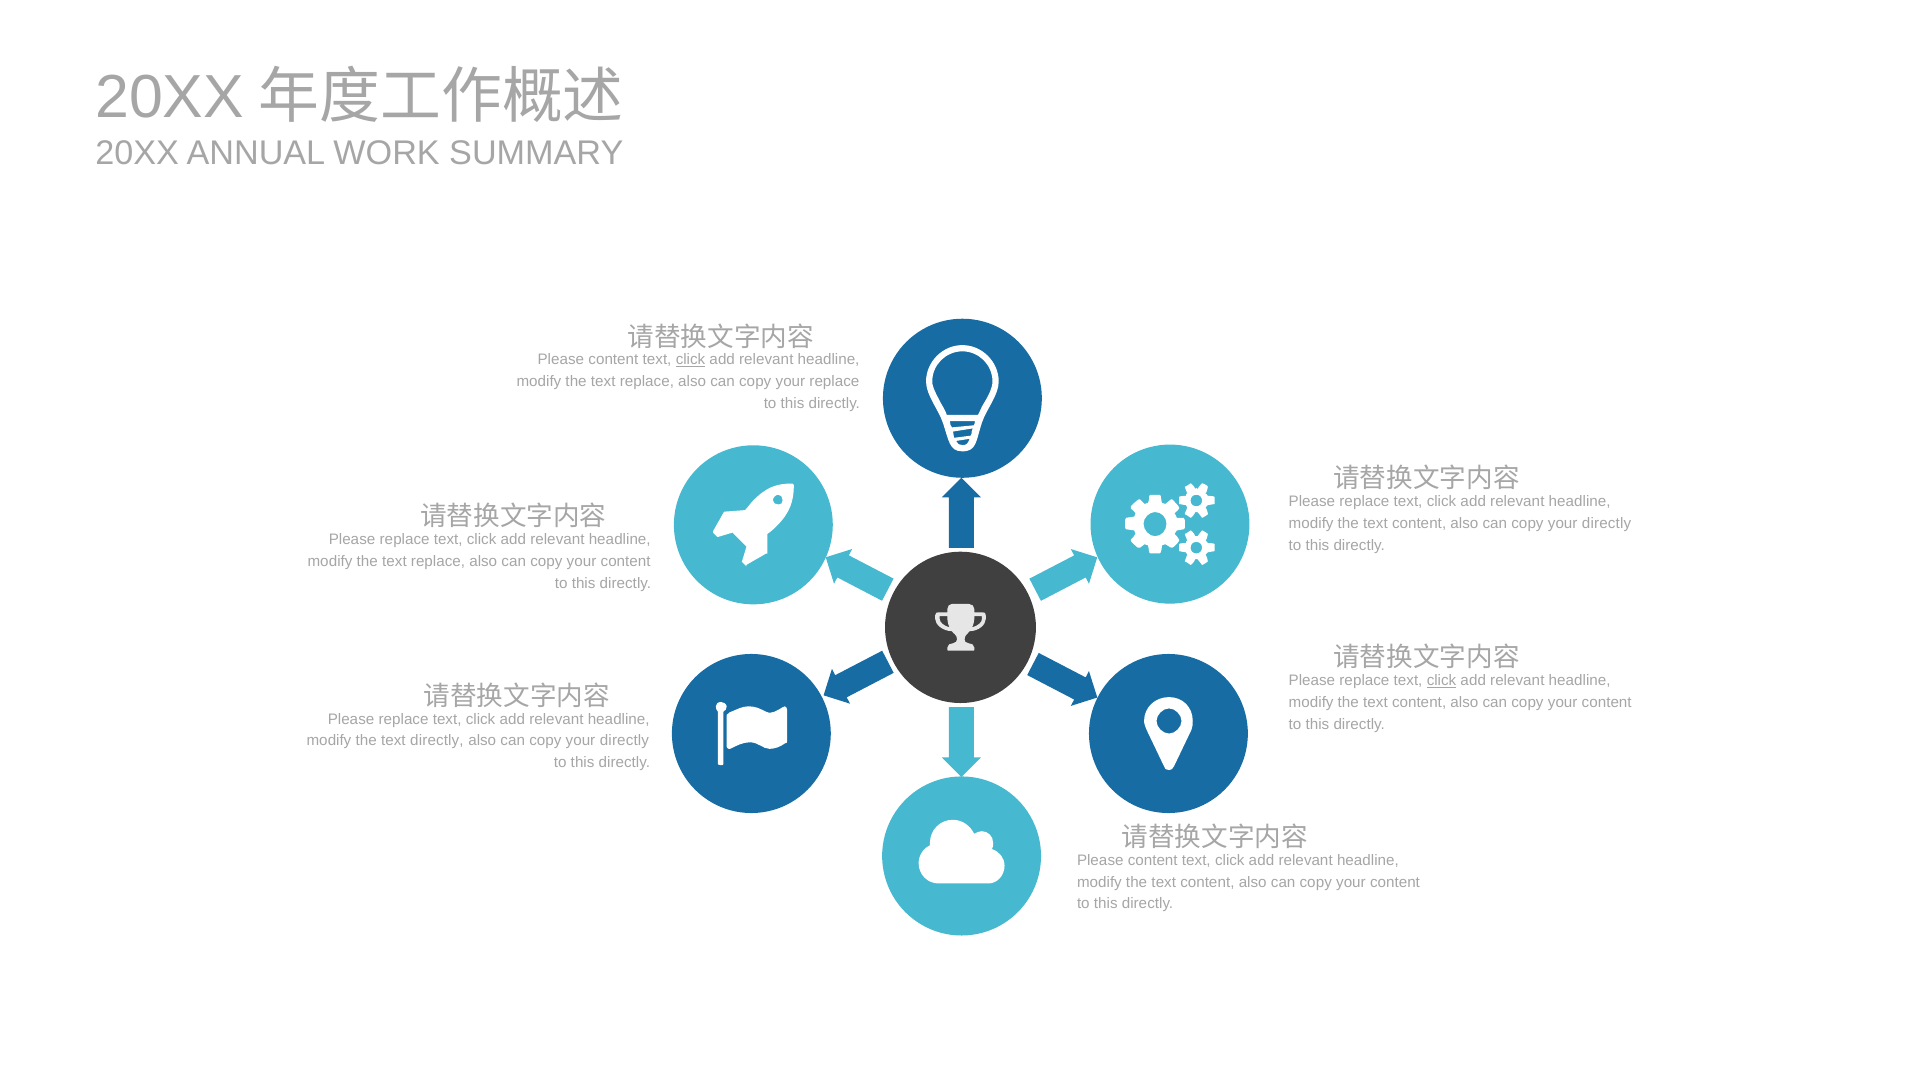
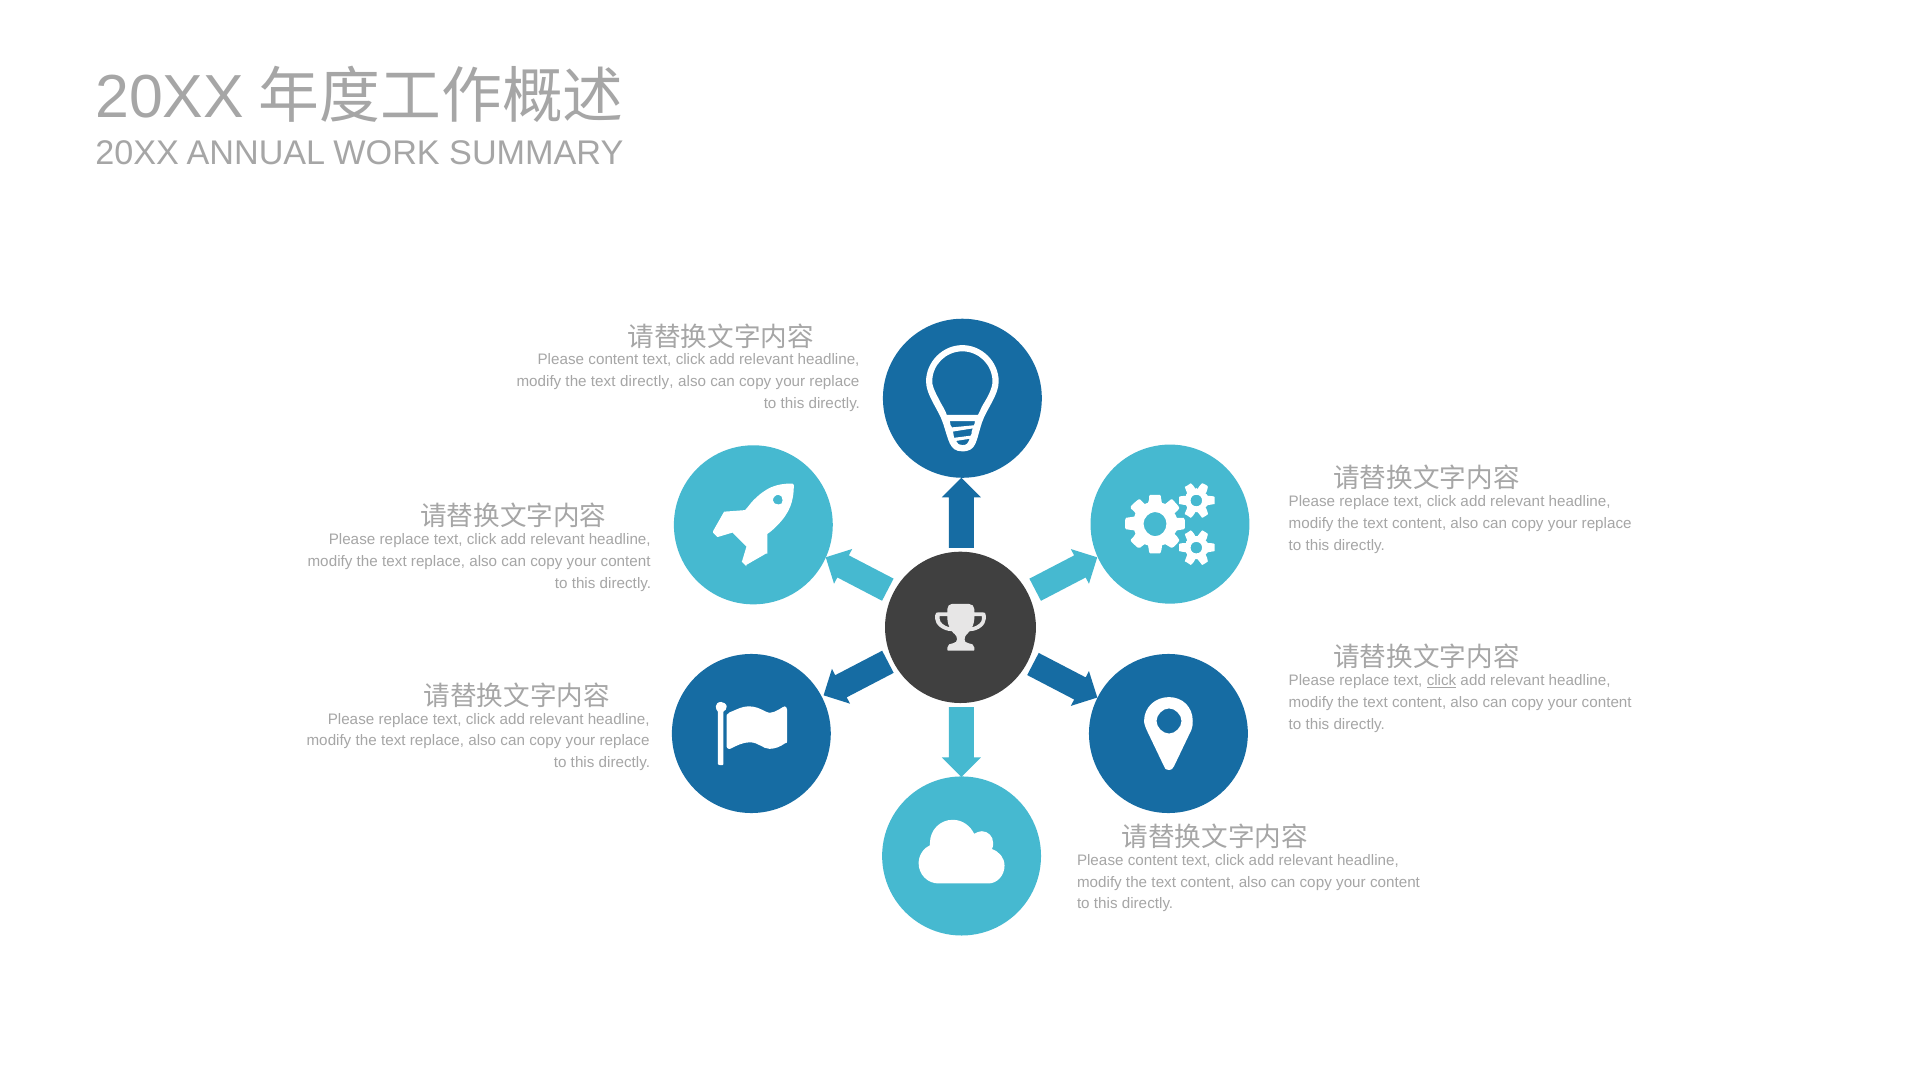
click at (690, 360) underline: present -> none
replace at (647, 382): replace -> directly
directly at (1607, 523): directly -> replace
directly at (437, 741): directly -> replace
directly at (624, 741): directly -> replace
